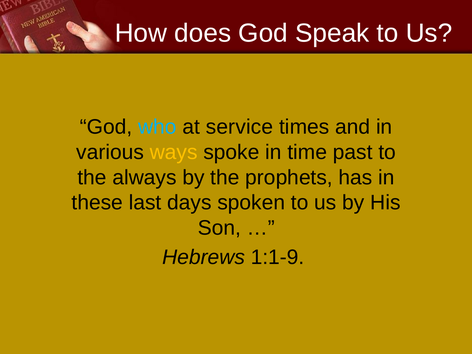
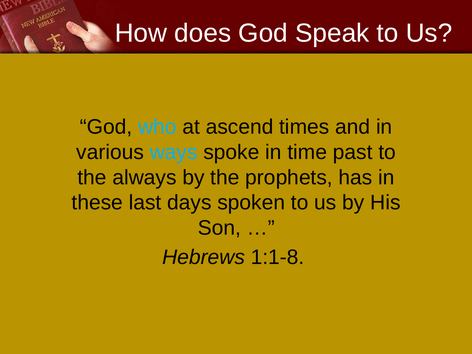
service: service -> ascend
ways colour: yellow -> light blue
1:1-9: 1:1-9 -> 1:1-8
